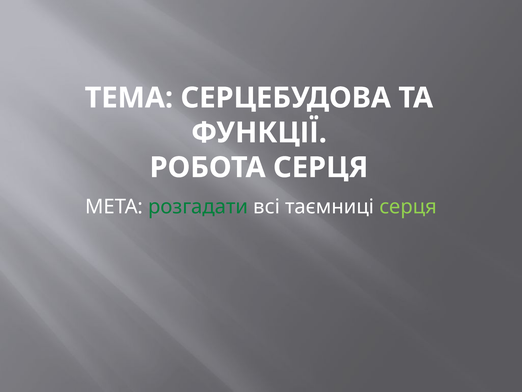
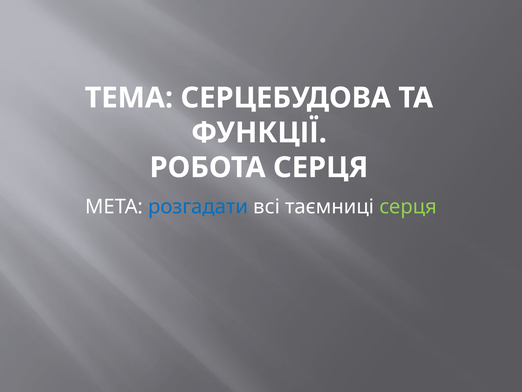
розгадати colour: green -> blue
